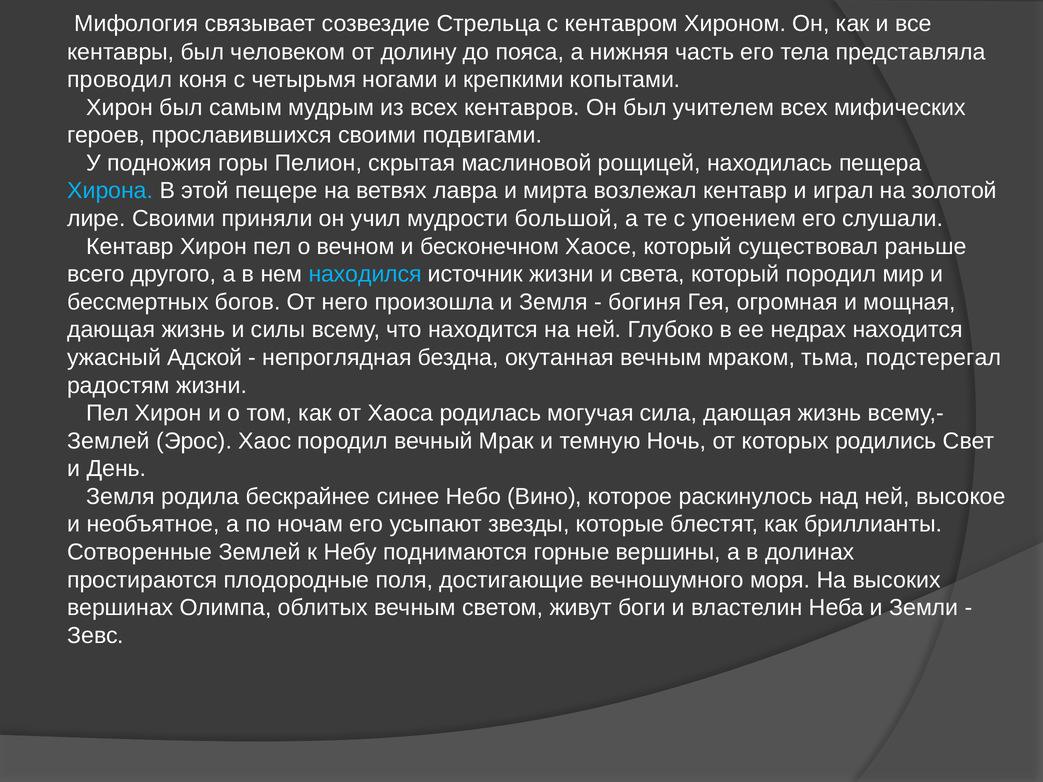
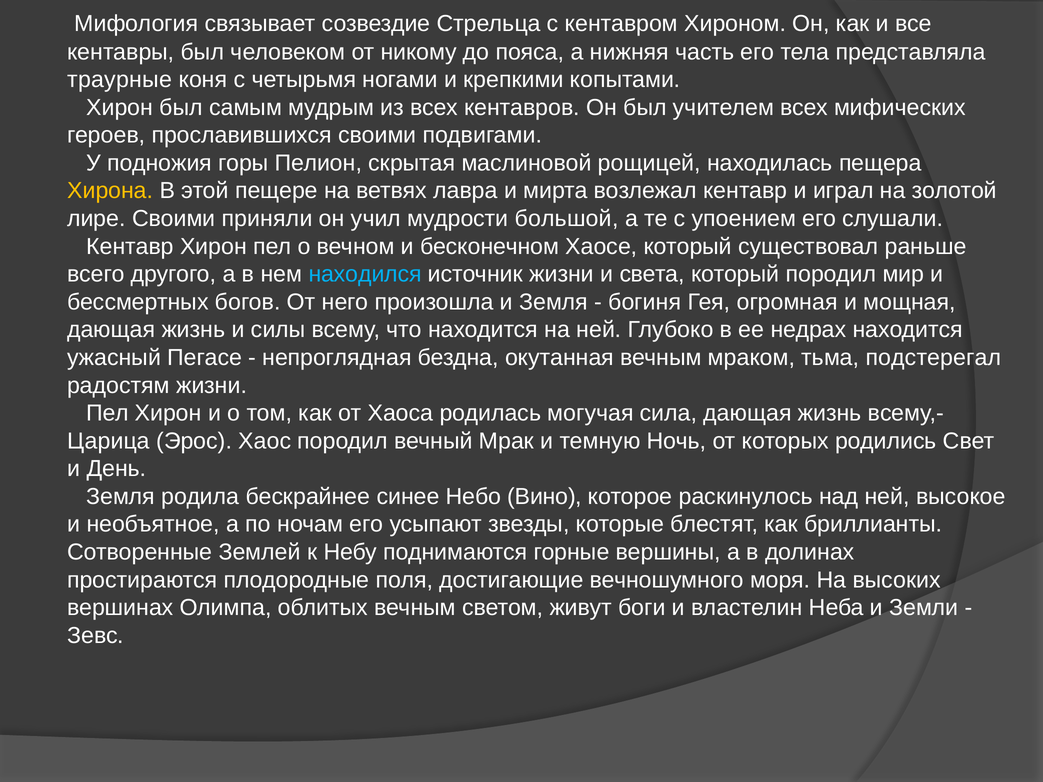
долину: долину -> никому
проводил: проводил -> траурные
Хирона colour: light blue -> yellow
Адской: Адской -> Пегасе
Землей at (109, 441): Землей -> Царица
